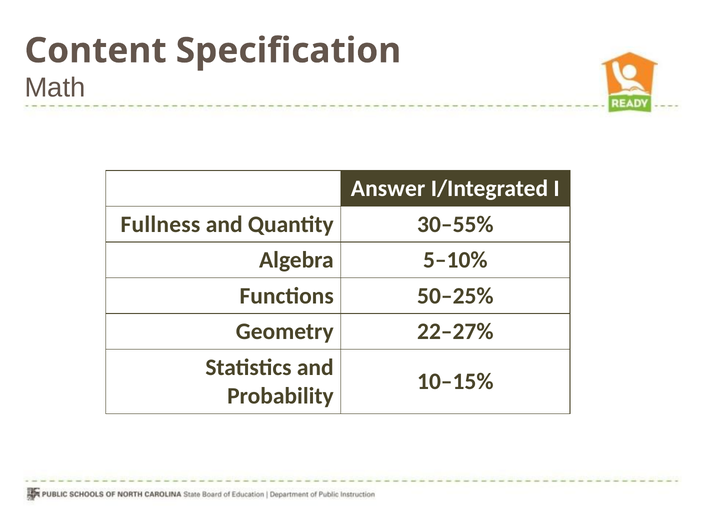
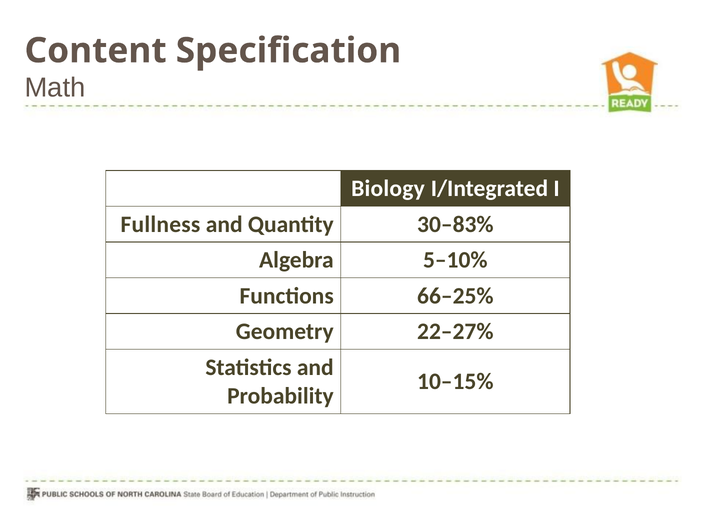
Answer: Answer -> Biology
30–55%: 30–55% -> 30–83%
50–25%: 50–25% -> 66–25%
